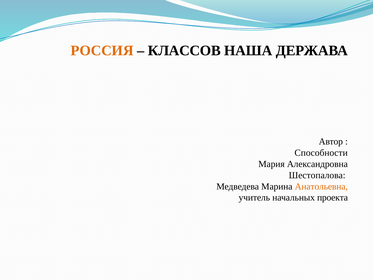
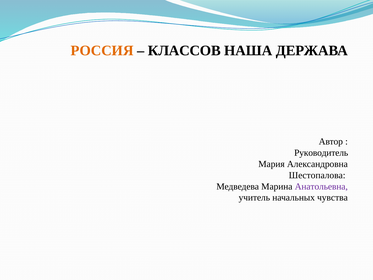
Способности: Способности -> Руководитель
Анатольевна colour: orange -> purple
проекта: проекта -> чувства
